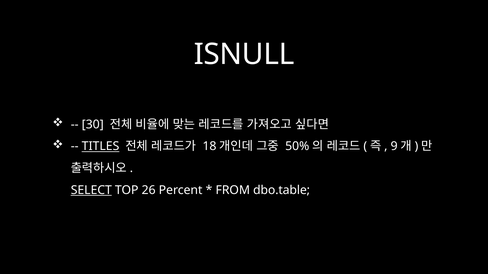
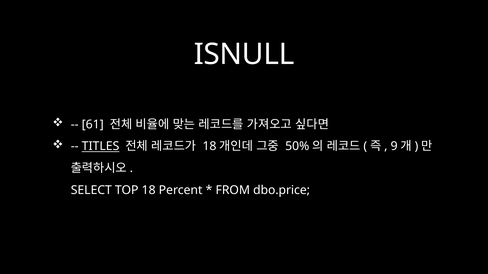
30: 30 -> 61
SELECT underline: present -> none
26: 26 -> 18
dbo.table: dbo.table -> dbo.price
